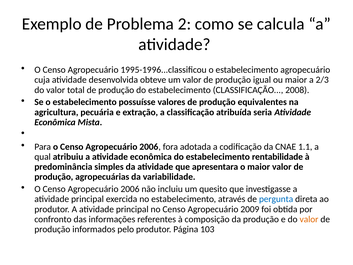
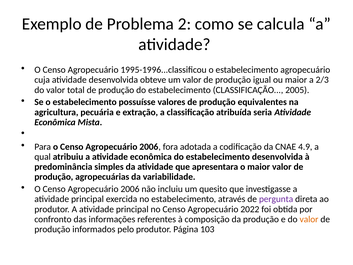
2008: 2008 -> 2005
1.1: 1.1 -> 4.9
estabelecimento rentabilidade: rentabilidade -> desenvolvida
pergunta colour: blue -> purple
2009: 2009 -> 2022
